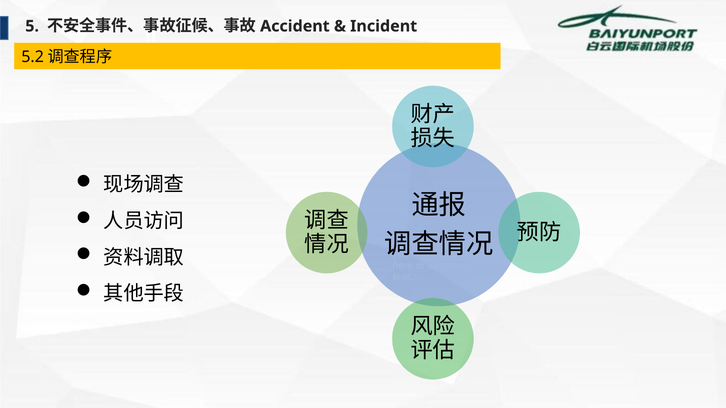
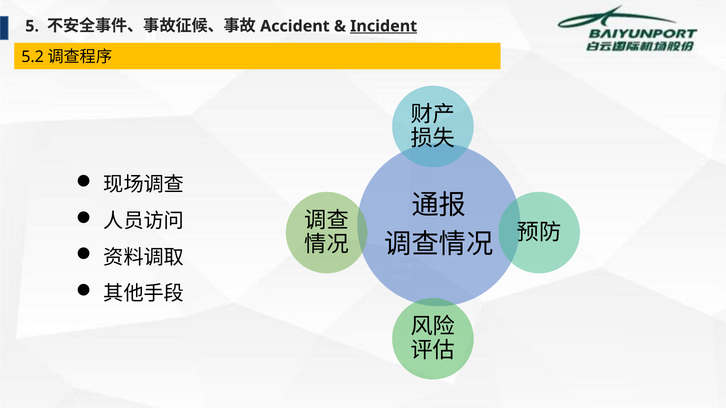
Incident underline: none -> present
